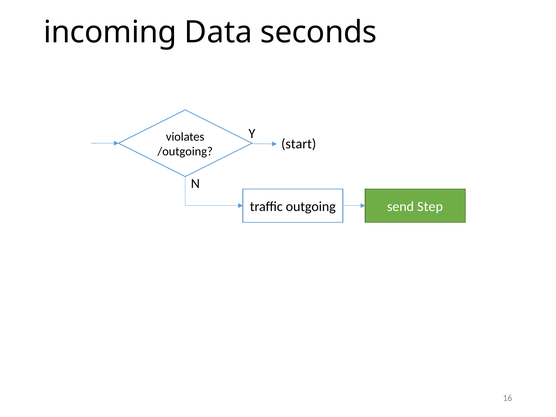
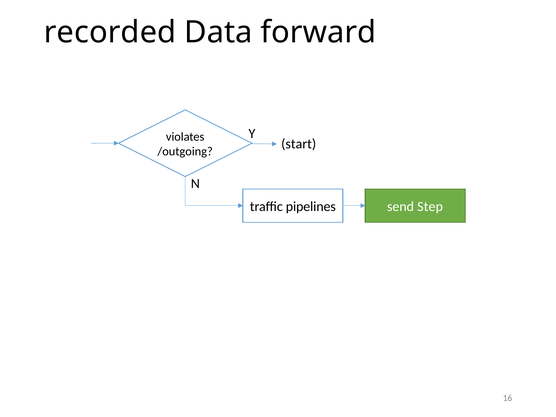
incoming: incoming -> recorded
seconds: seconds -> forward
outgoing: outgoing -> pipelines
